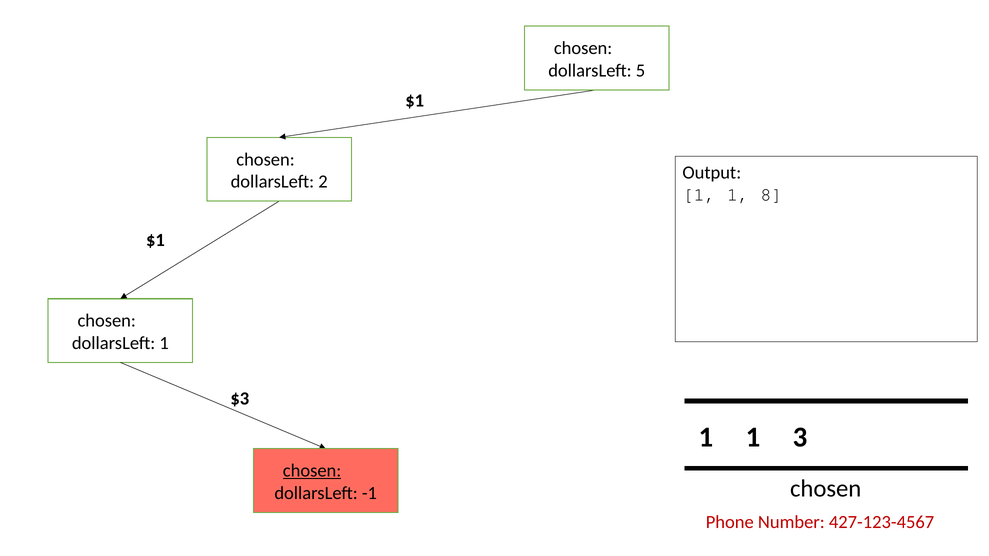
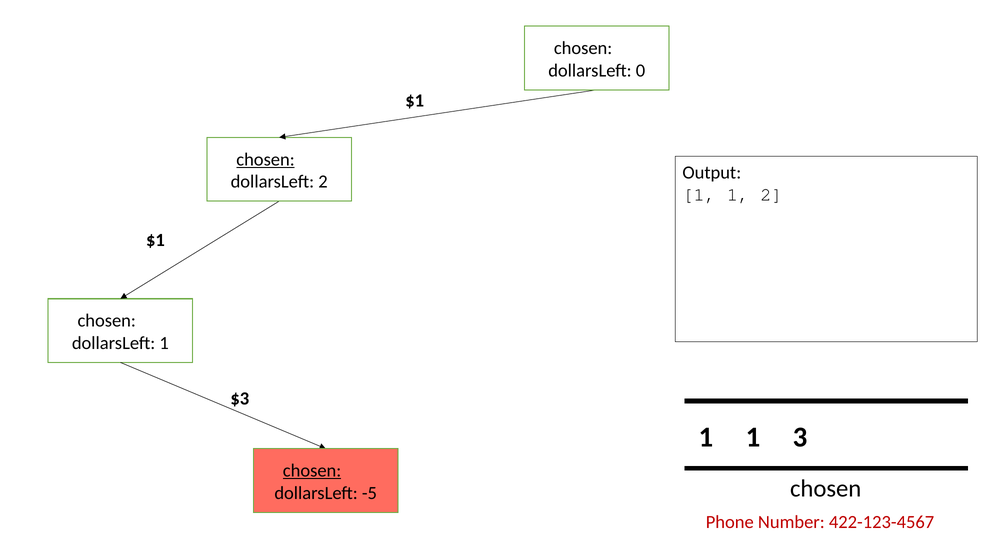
5: 5 -> 0
chosen at (266, 159) underline: none -> present
1 8: 8 -> 2
-1: -1 -> -5
427-123-4567: 427-123-4567 -> 422-123-4567
